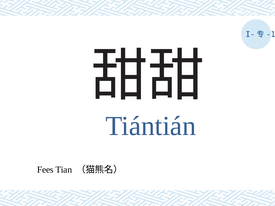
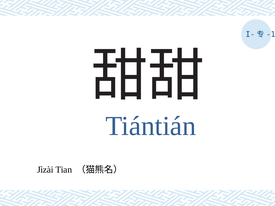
Fees: Fees -> Jìzài
